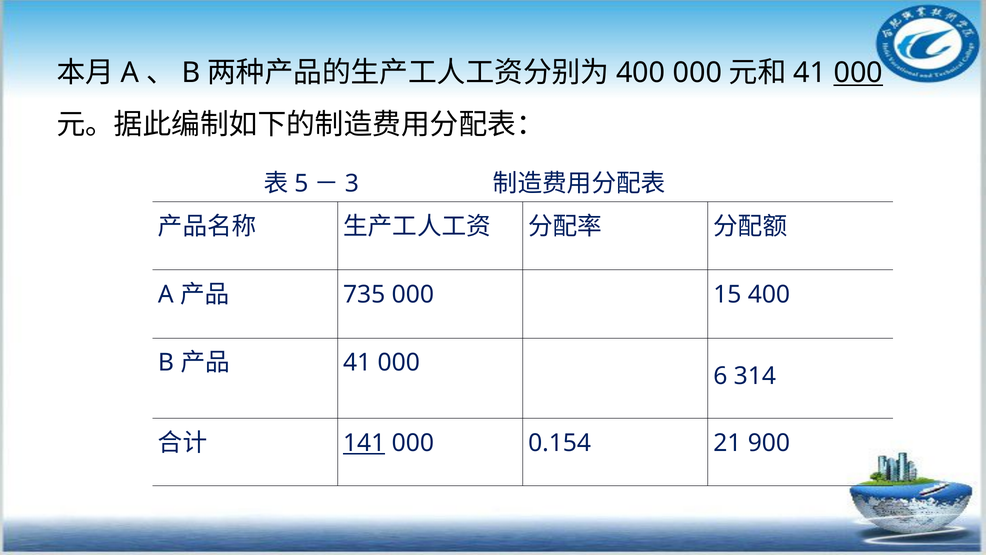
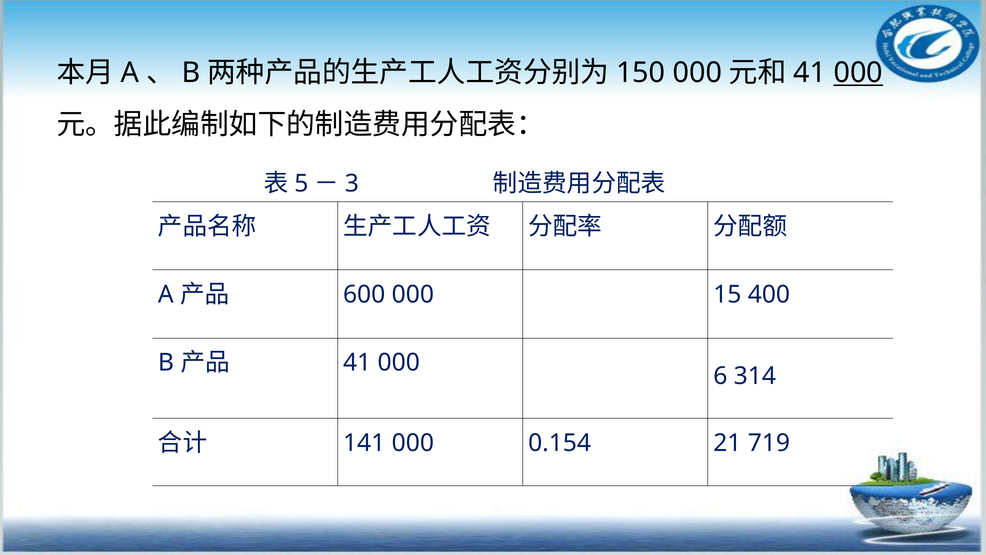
400 at (641, 73): 400 -> 150
735: 735 -> 600
141 underline: present -> none
900: 900 -> 719
